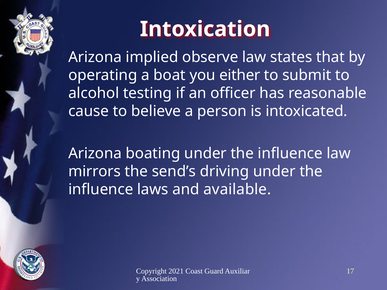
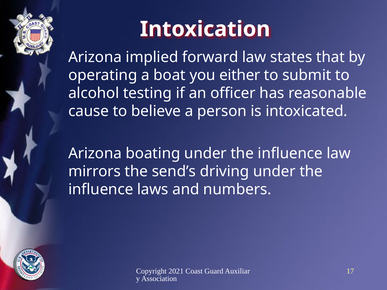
observe: observe -> forward
available: available -> numbers
